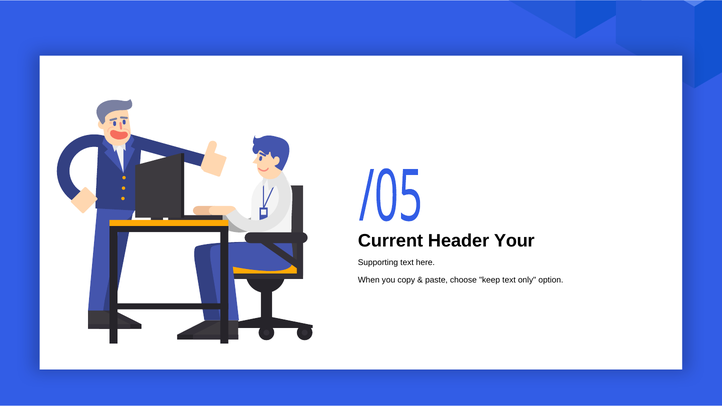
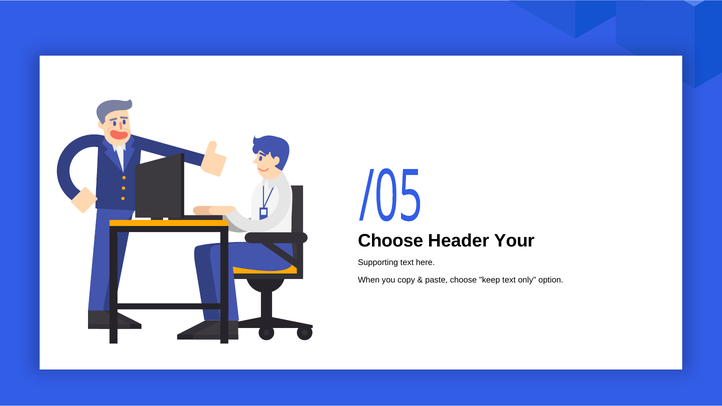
Current at (390, 241): Current -> Choose
